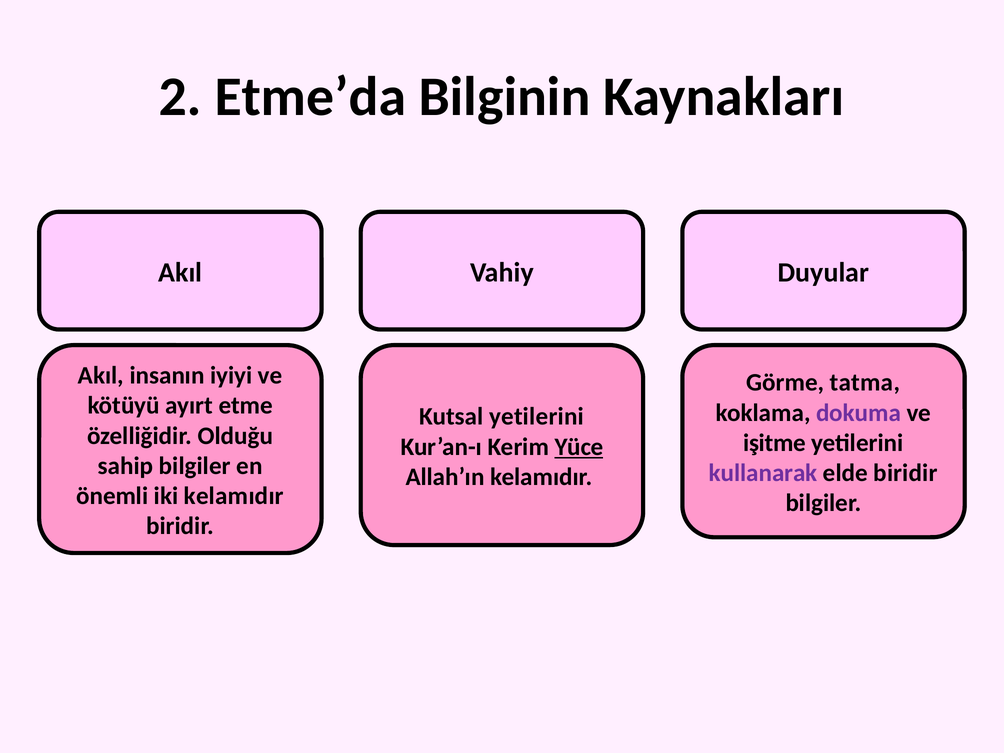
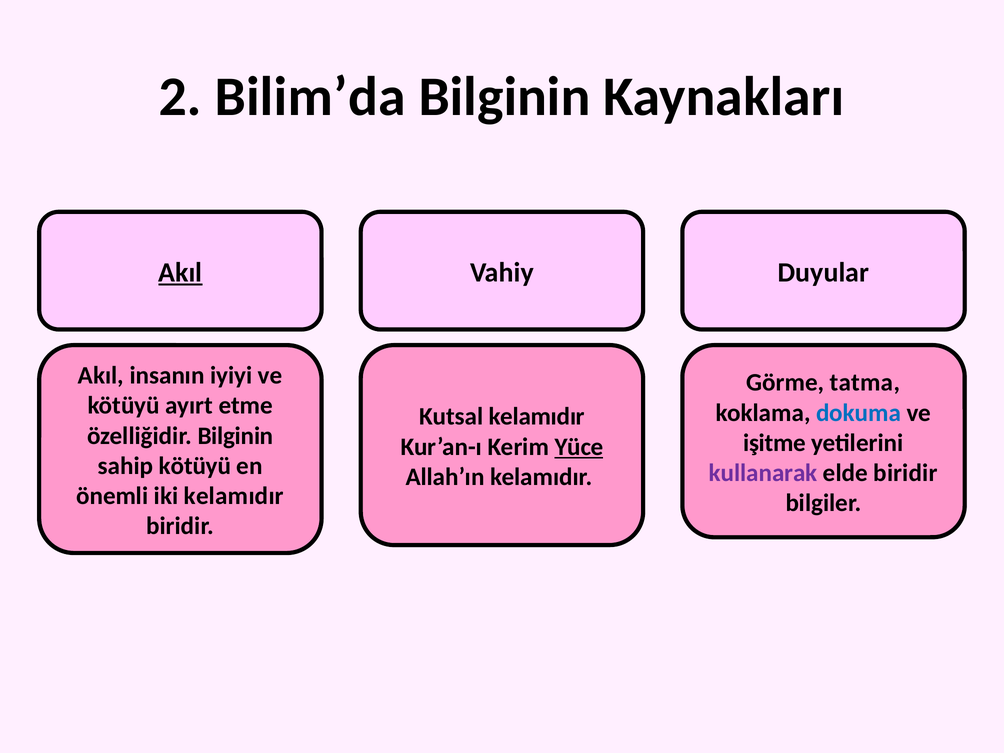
Etme’da: Etme’da -> Bilim’da
Akıl at (180, 273) underline: none -> present
dokuma colour: purple -> blue
Kutsal yetilerini: yetilerini -> kelamıdır
özelliğidir Olduğu: Olduğu -> Bilginin
sahip bilgiler: bilgiler -> kötüyü
